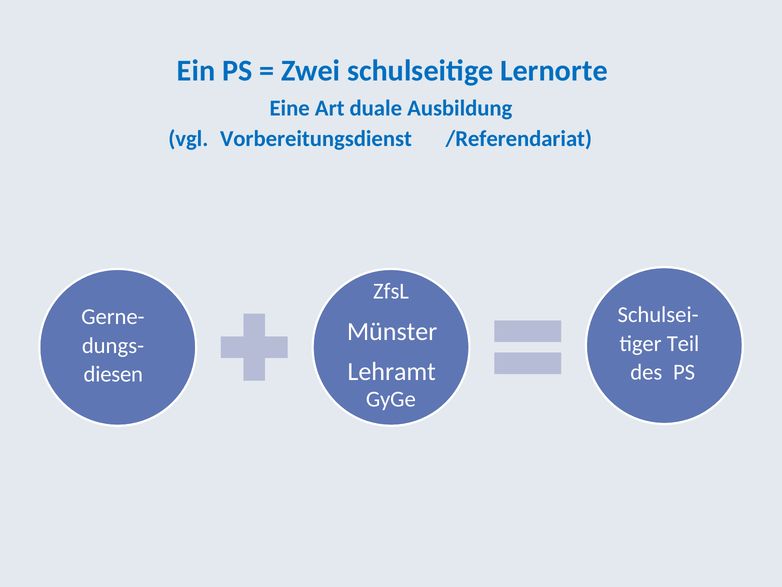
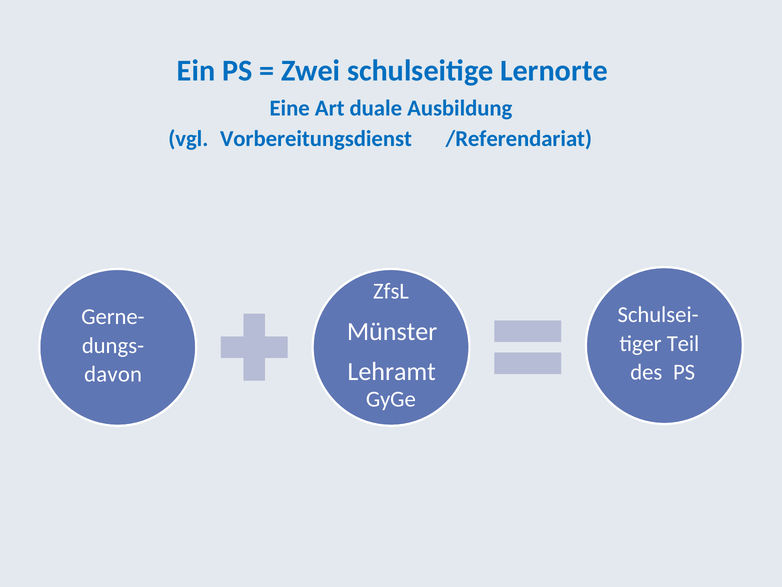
diesen: diesen -> davon
